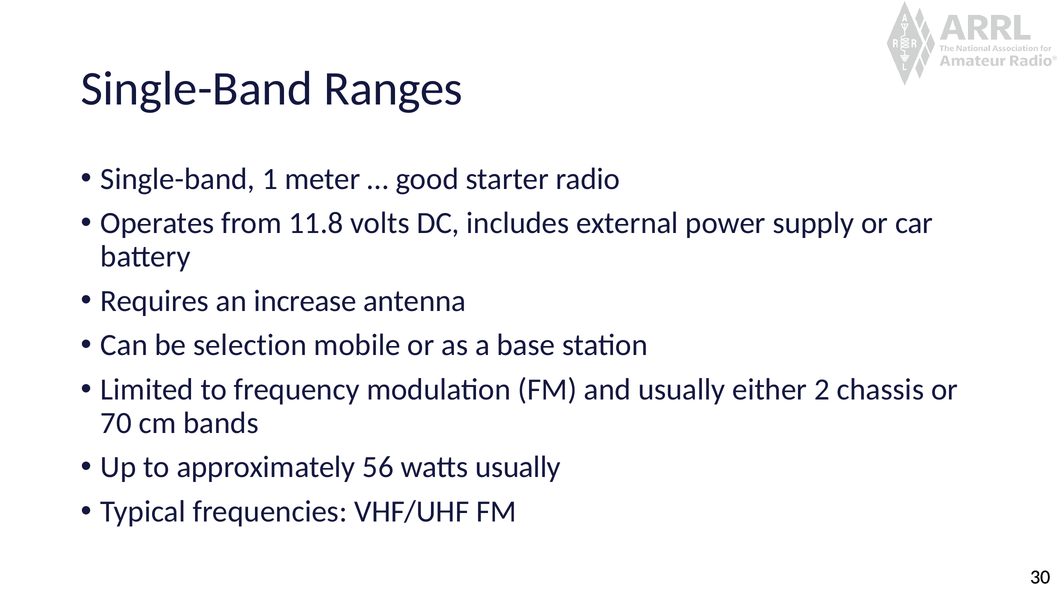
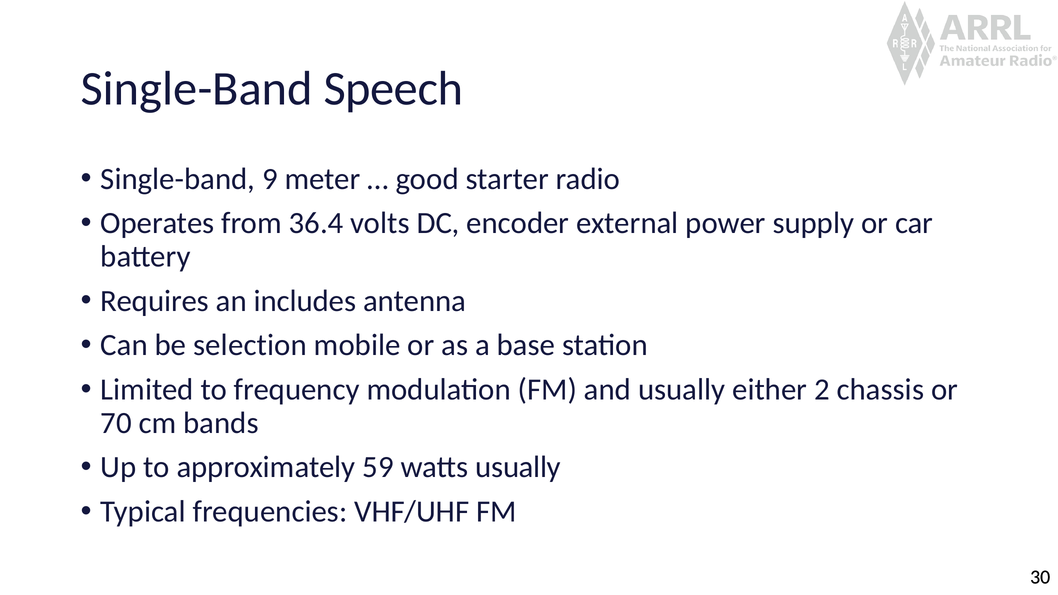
Ranges: Ranges -> Speech
1: 1 -> 9
11.8: 11.8 -> 36.4
includes: includes -> encoder
increase: increase -> includes
56: 56 -> 59
